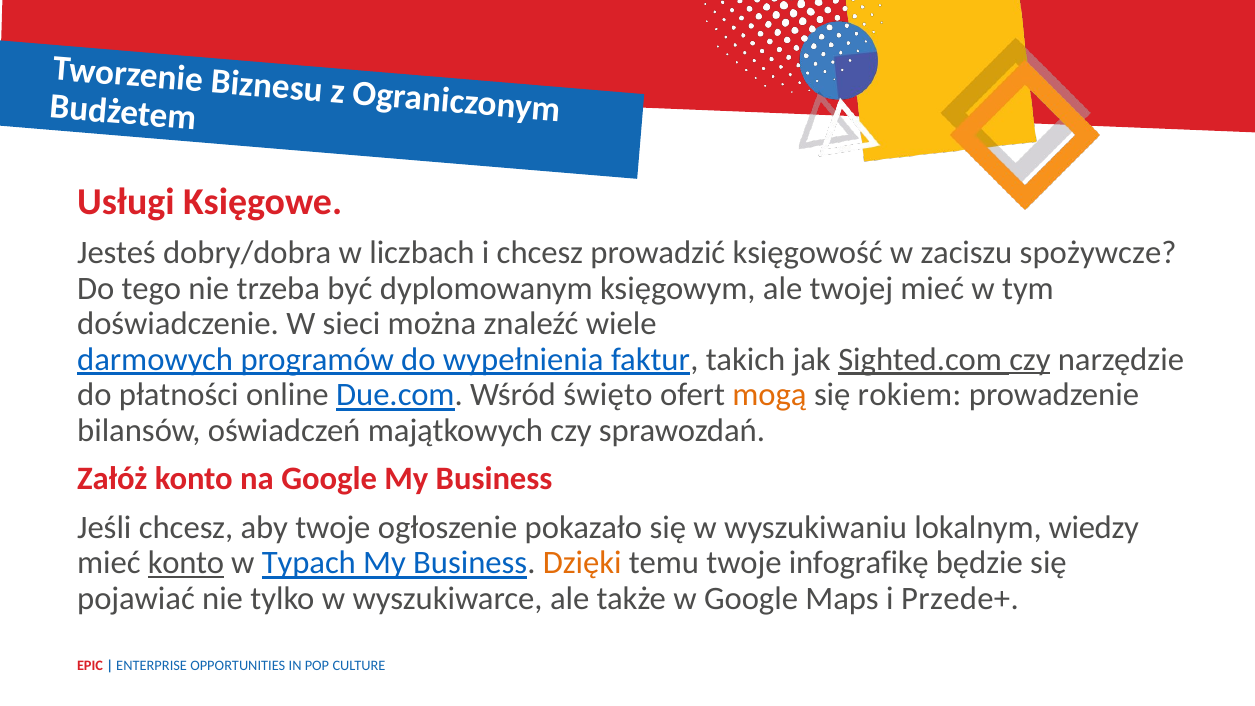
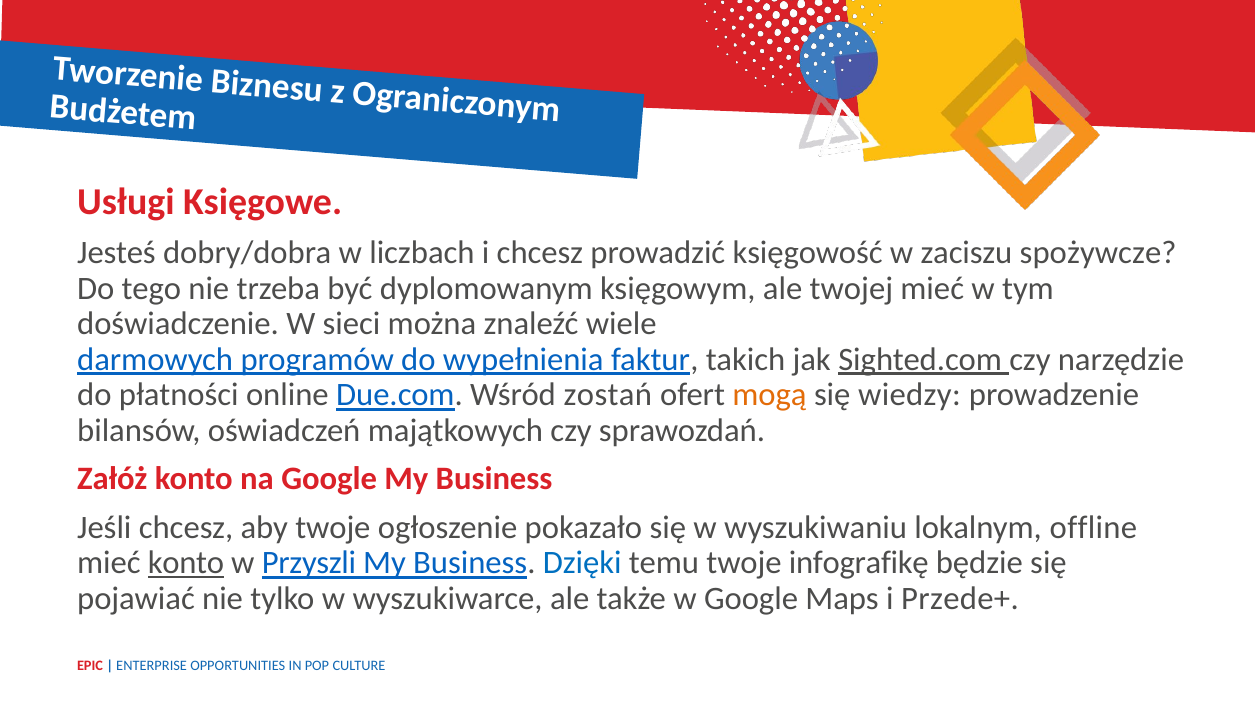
czy at (1030, 359) underline: present -> none
święto: święto -> zostań
rokiem: rokiem -> wiedzy
wiedzy: wiedzy -> offline
Typach: Typach -> Przyszli
Dzięki colour: orange -> blue
